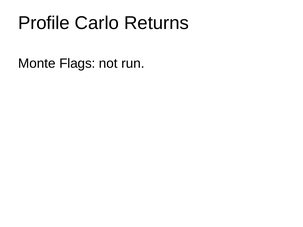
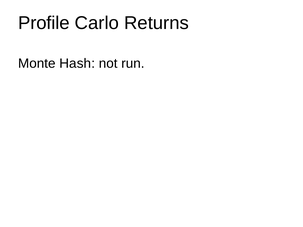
Flags: Flags -> Hash
